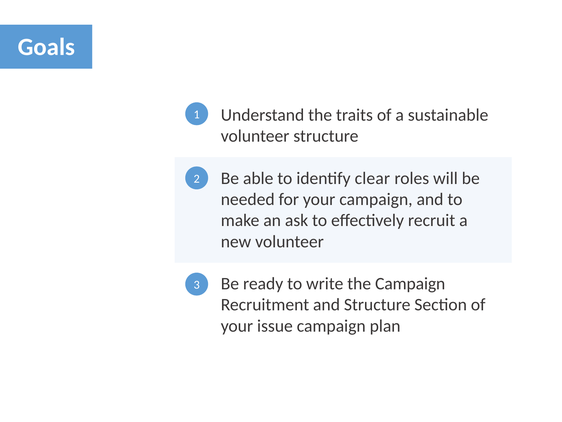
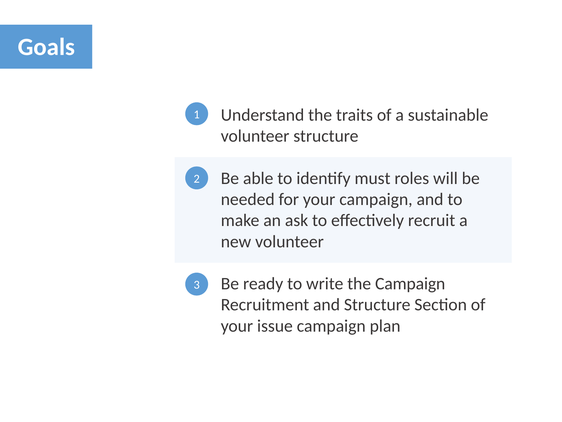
clear: clear -> must
